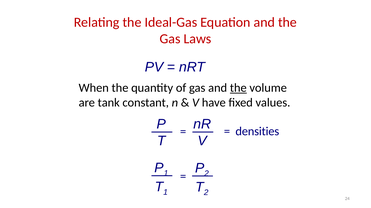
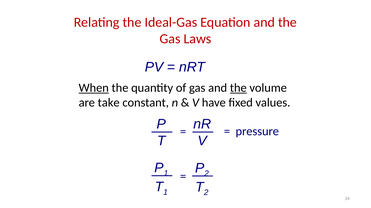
When underline: none -> present
tank: tank -> take
densities: densities -> pressure
